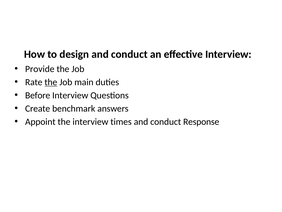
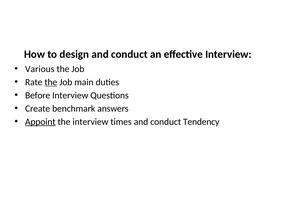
Provide: Provide -> Various
Appoint underline: none -> present
Response: Response -> Tendency
